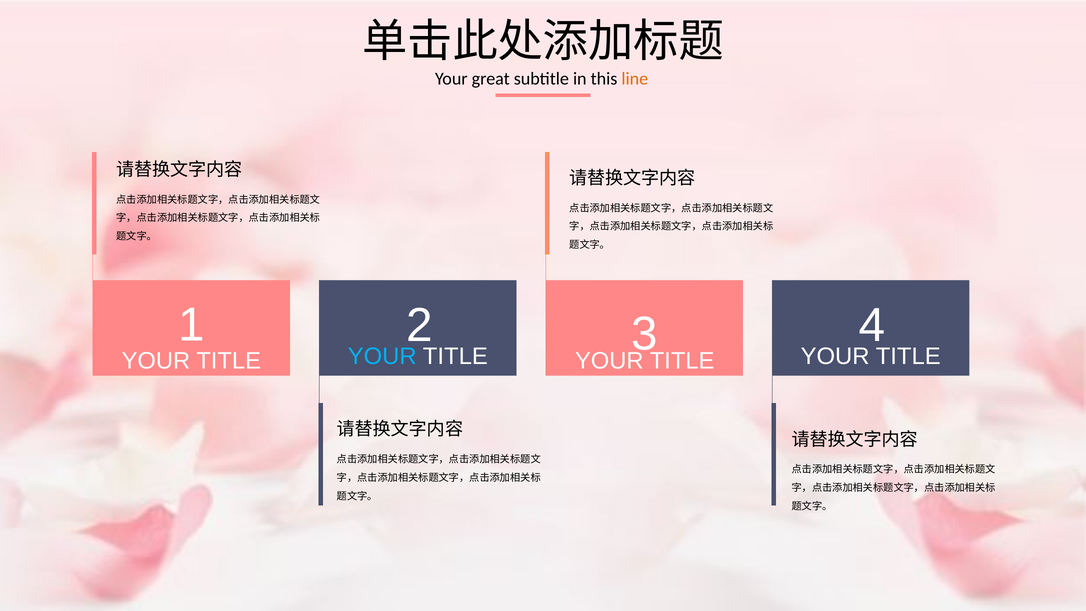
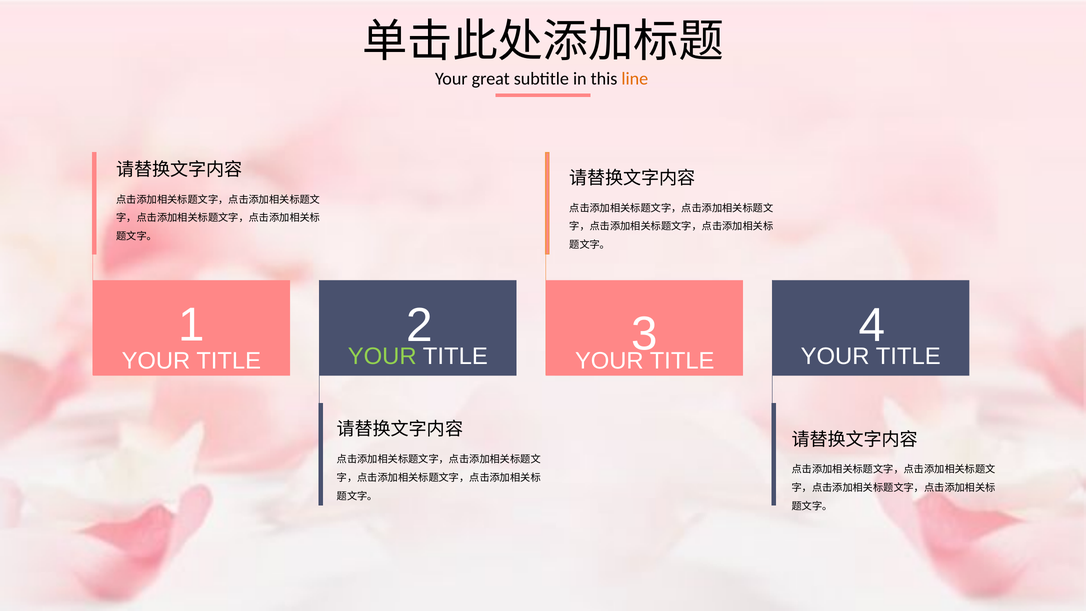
YOUR at (382, 356) colour: light blue -> light green
